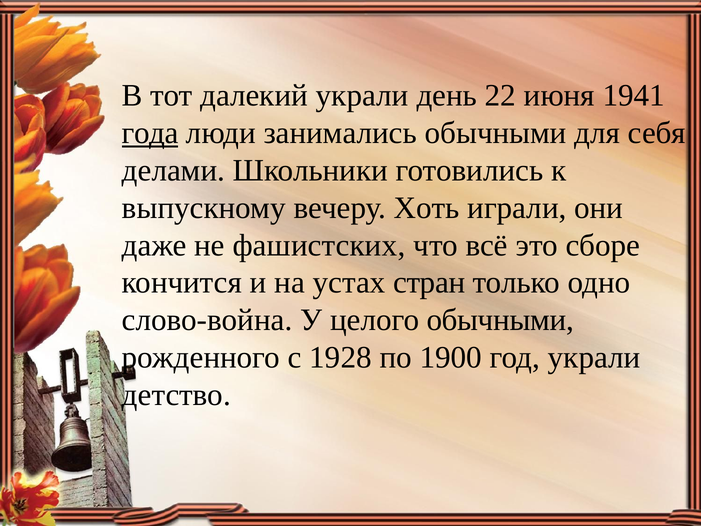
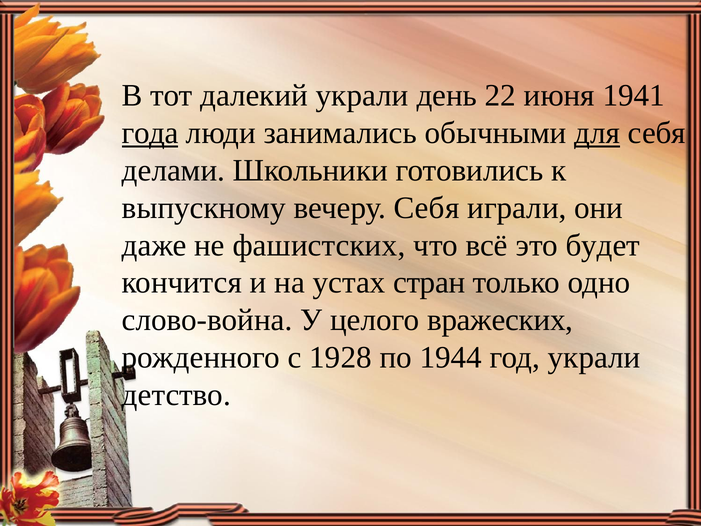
для underline: none -> present
вечеру Хоть: Хоть -> Себя
сборе: сборе -> будет
целого обычными: обычными -> вражеских
1900: 1900 -> 1944
